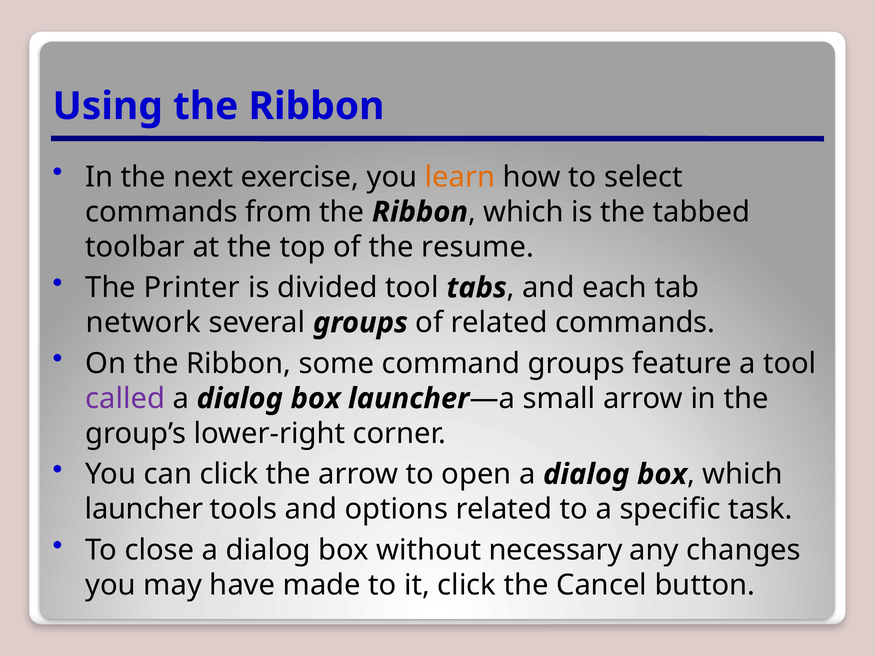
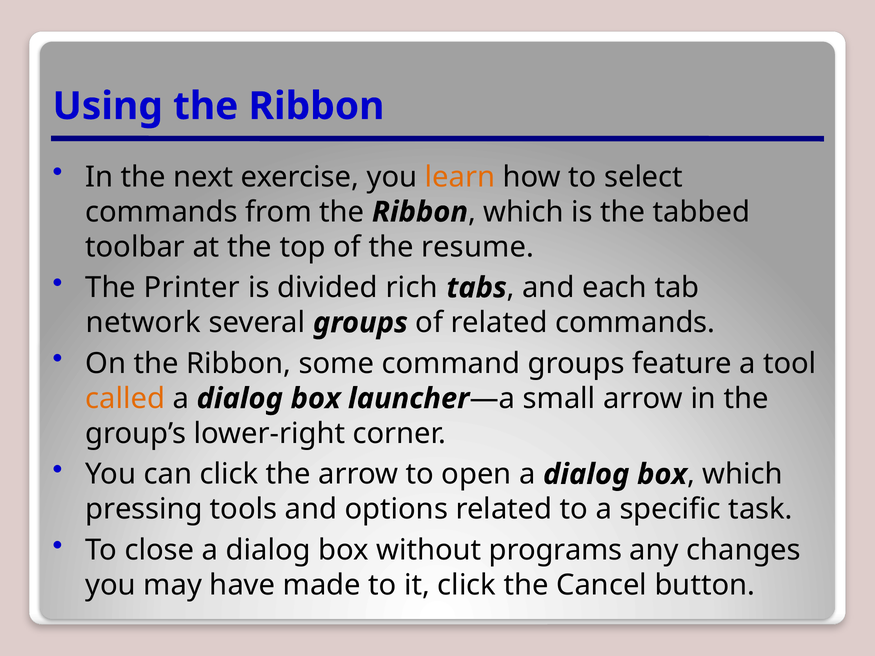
divided tool: tool -> rich
called colour: purple -> orange
launcher at (144, 510): launcher -> pressing
necessary: necessary -> programs
